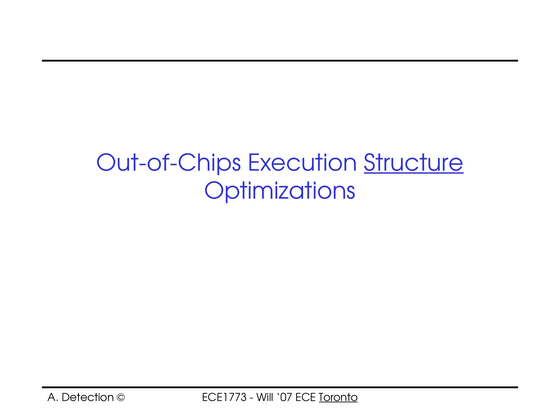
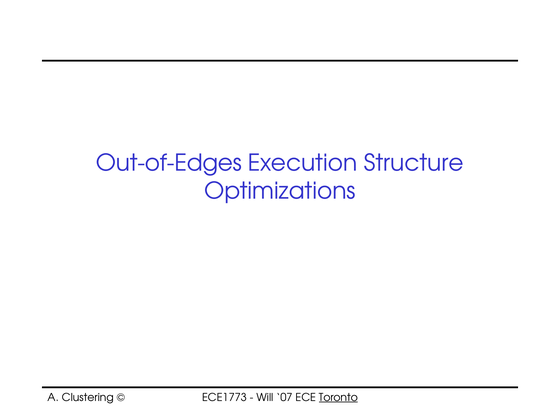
Out-of-Chips: Out-of-Chips -> Out-of-Edges
Structure underline: present -> none
Detection: Detection -> Clustering
